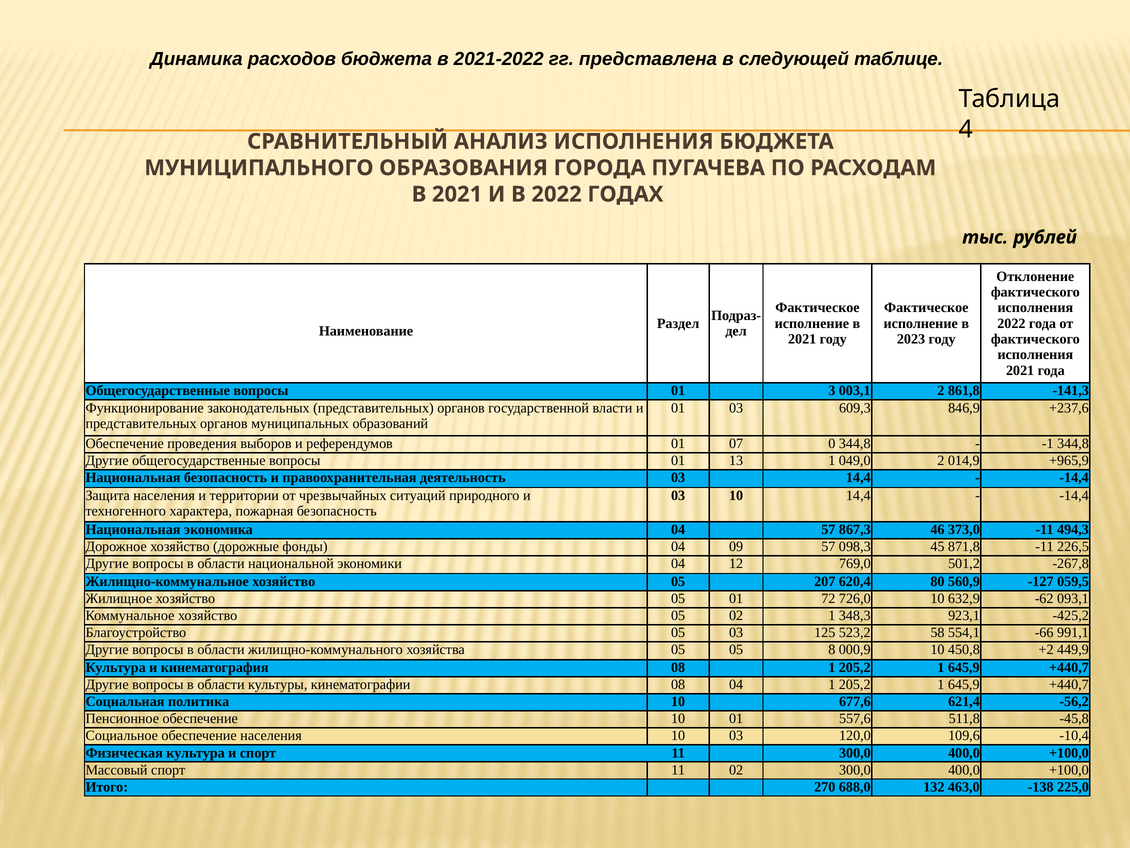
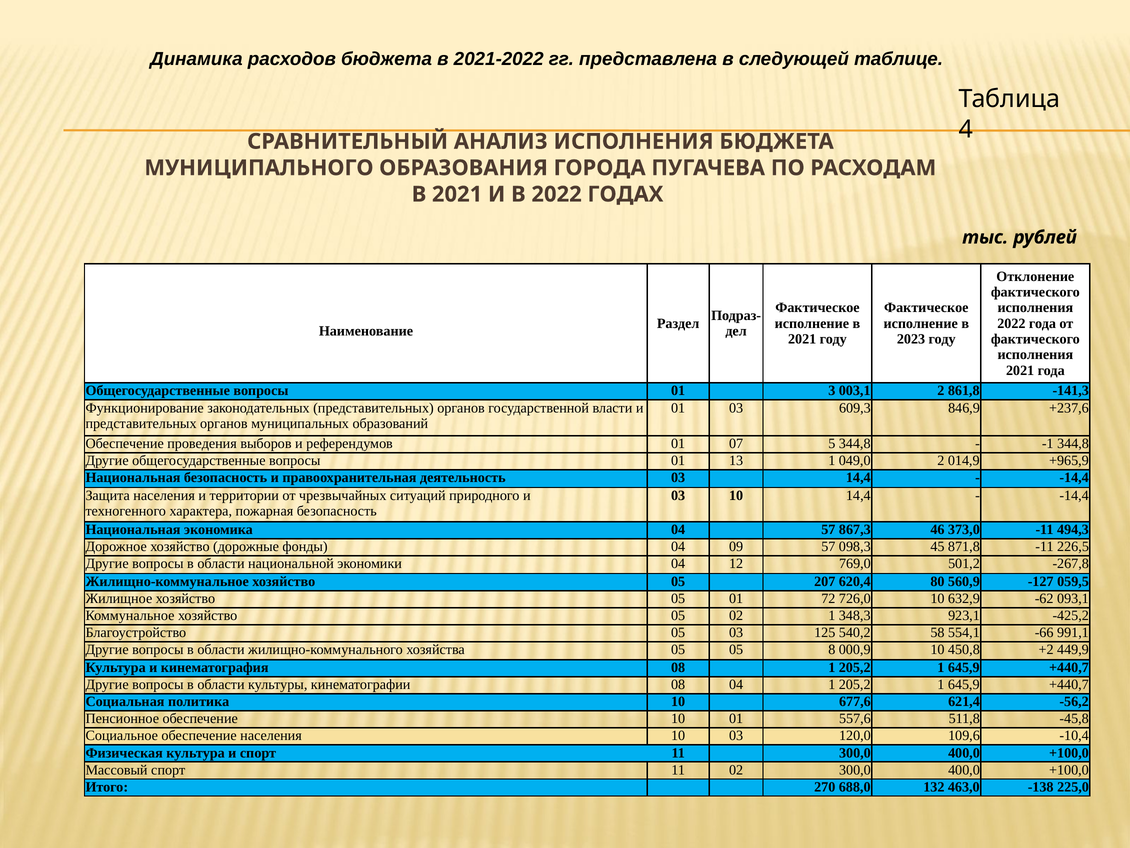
0: 0 -> 5
523,2: 523,2 -> 540,2
